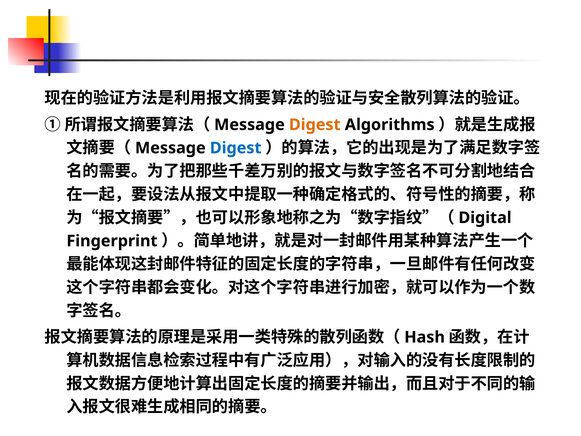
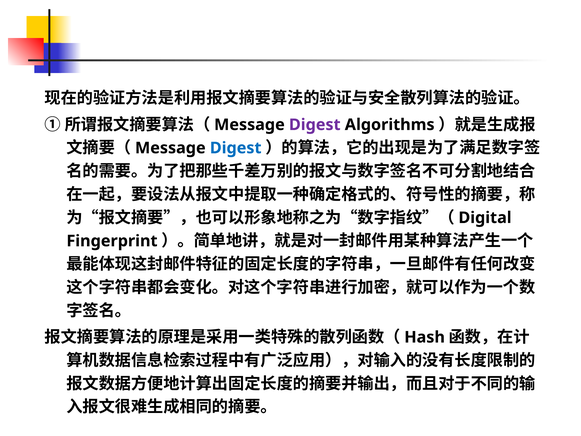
Digest at (315, 125) colour: orange -> purple
